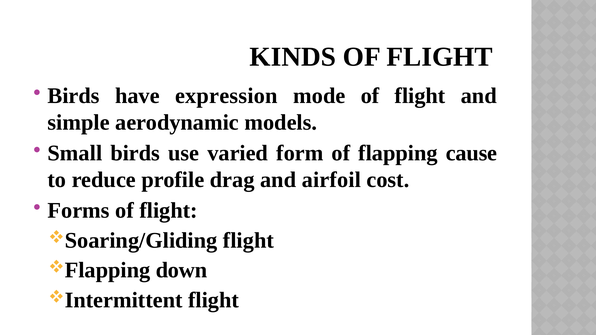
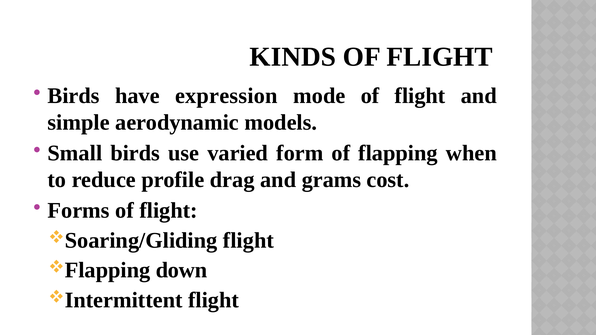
cause: cause -> when
airfoil: airfoil -> grams
